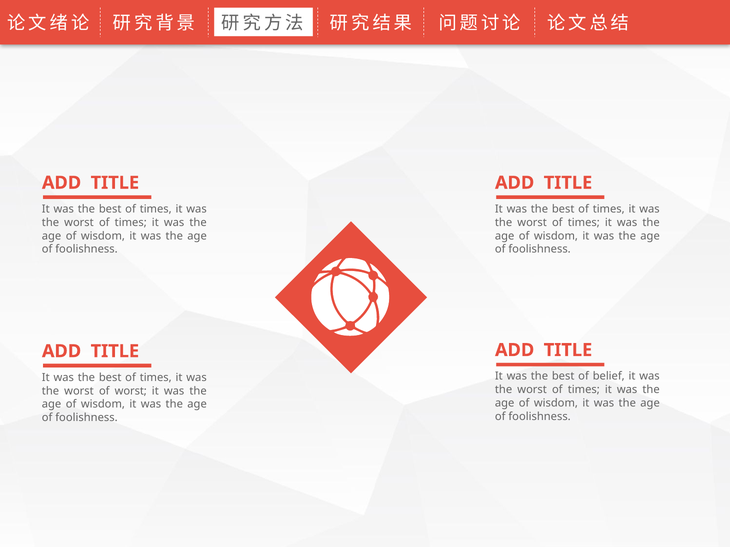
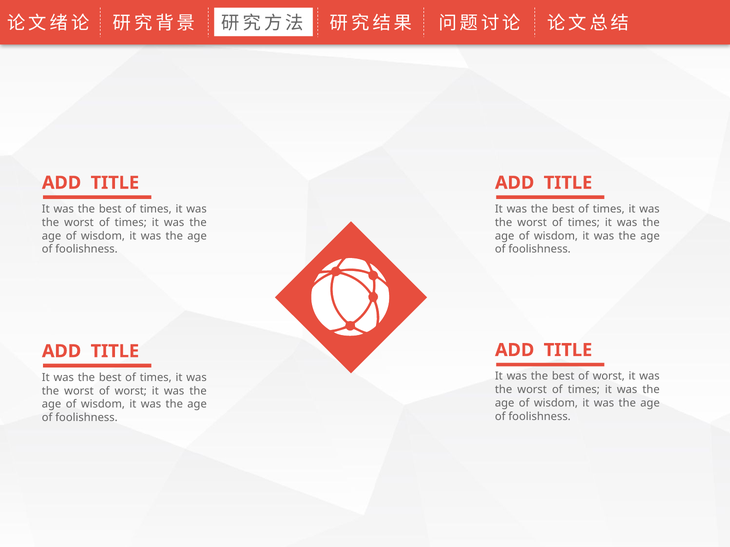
best of belief: belief -> worst
